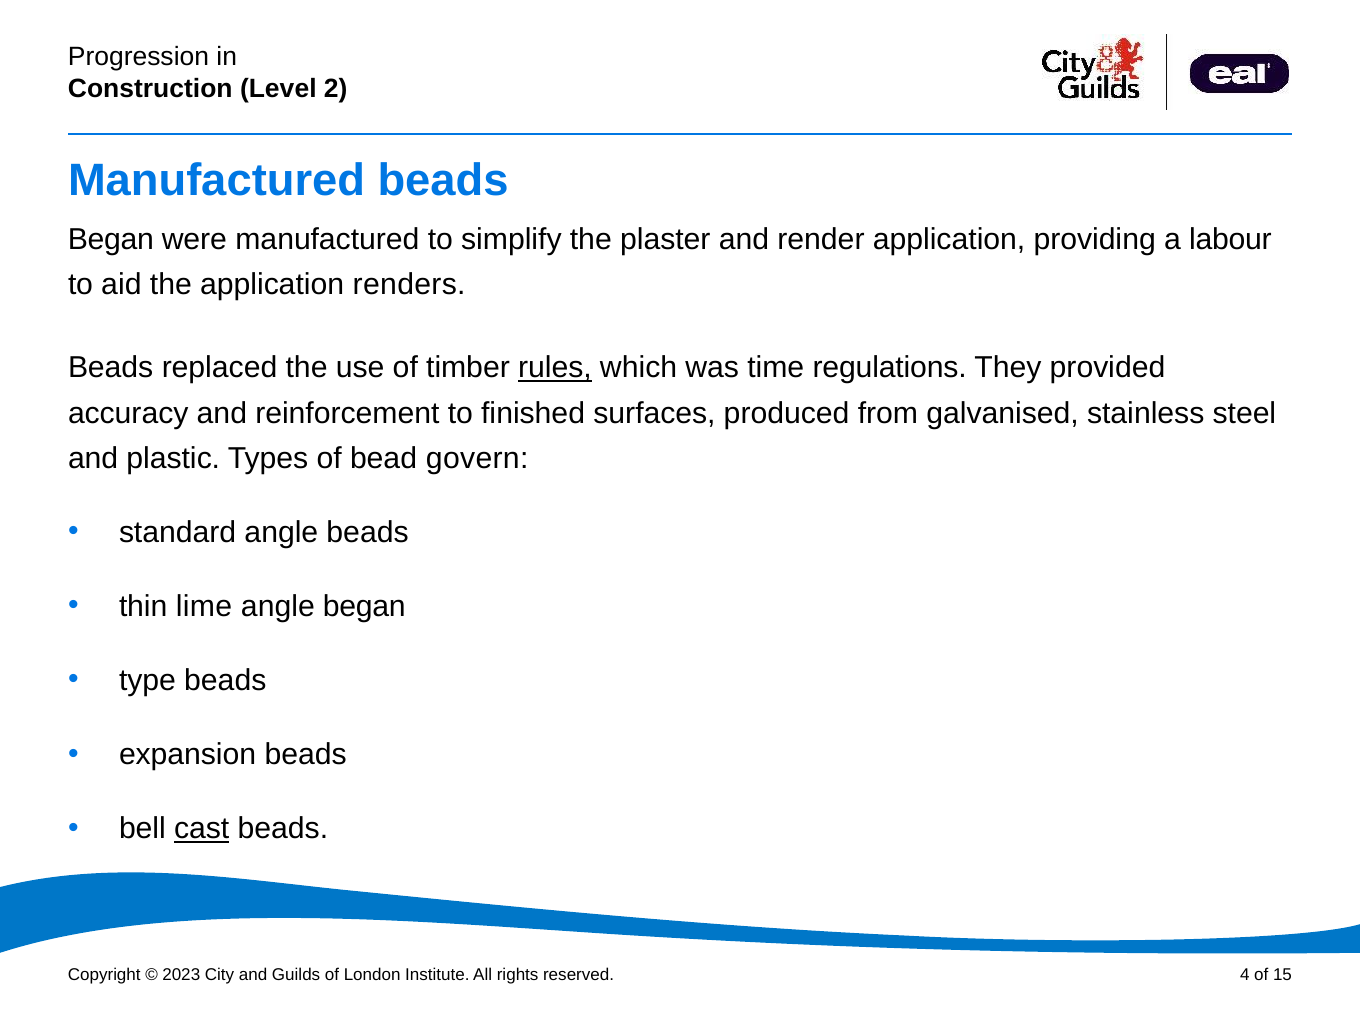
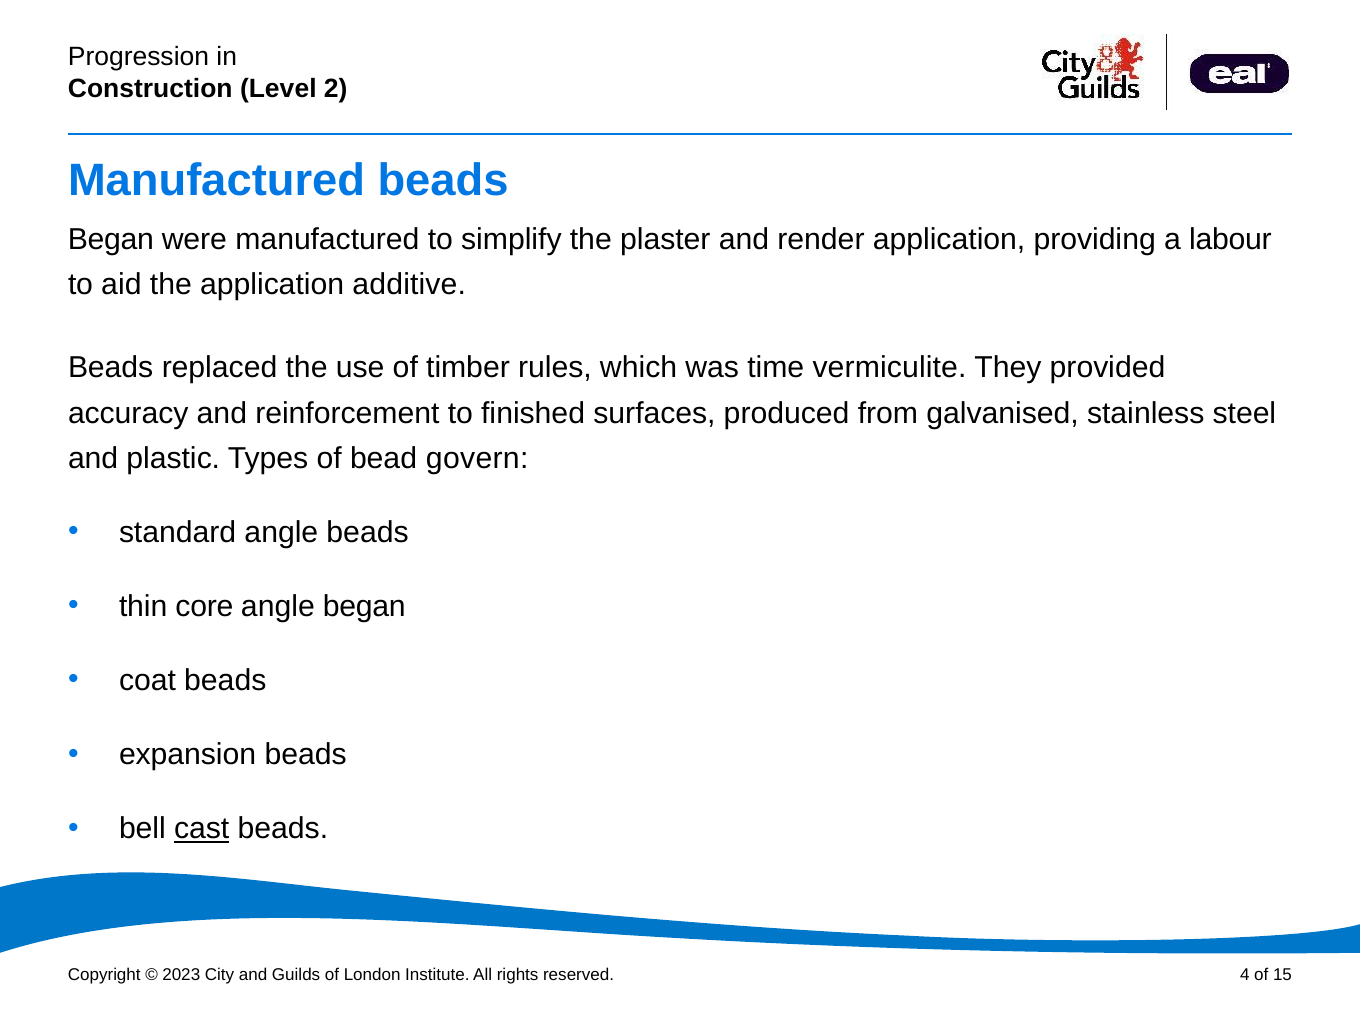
renders: renders -> additive
rules underline: present -> none
regulations: regulations -> vermiculite
lime: lime -> core
type: type -> coat
